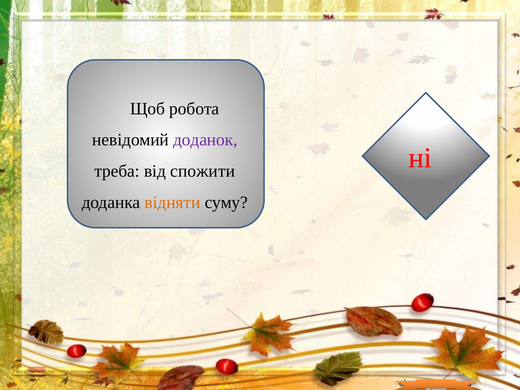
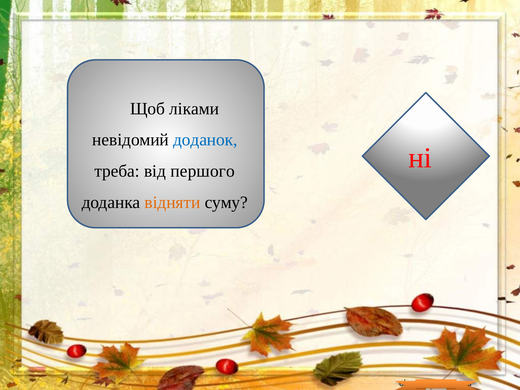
робота: робота -> ліками
доданок colour: purple -> blue
спожити: спожити -> першого
